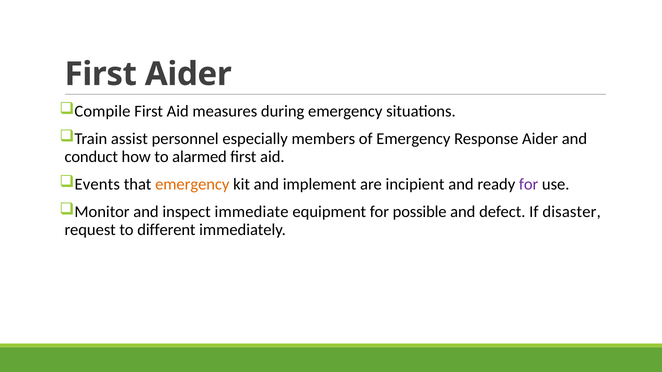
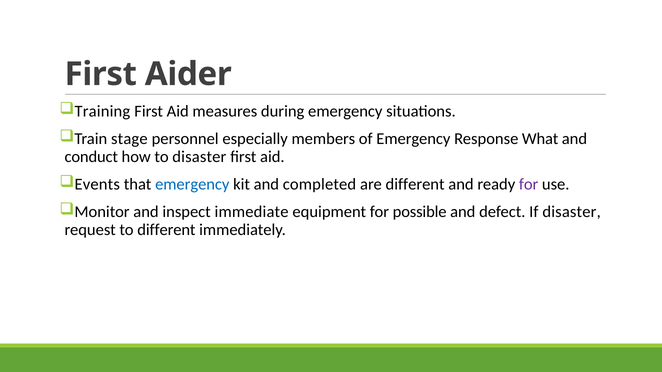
Compile: Compile -> Training
assist: assist -> stage
Response Aider: Aider -> What
to alarmed: alarmed -> disaster
emergency at (192, 184) colour: orange -> blue
implement: implement -> completed
are incipient: incipient -> different
